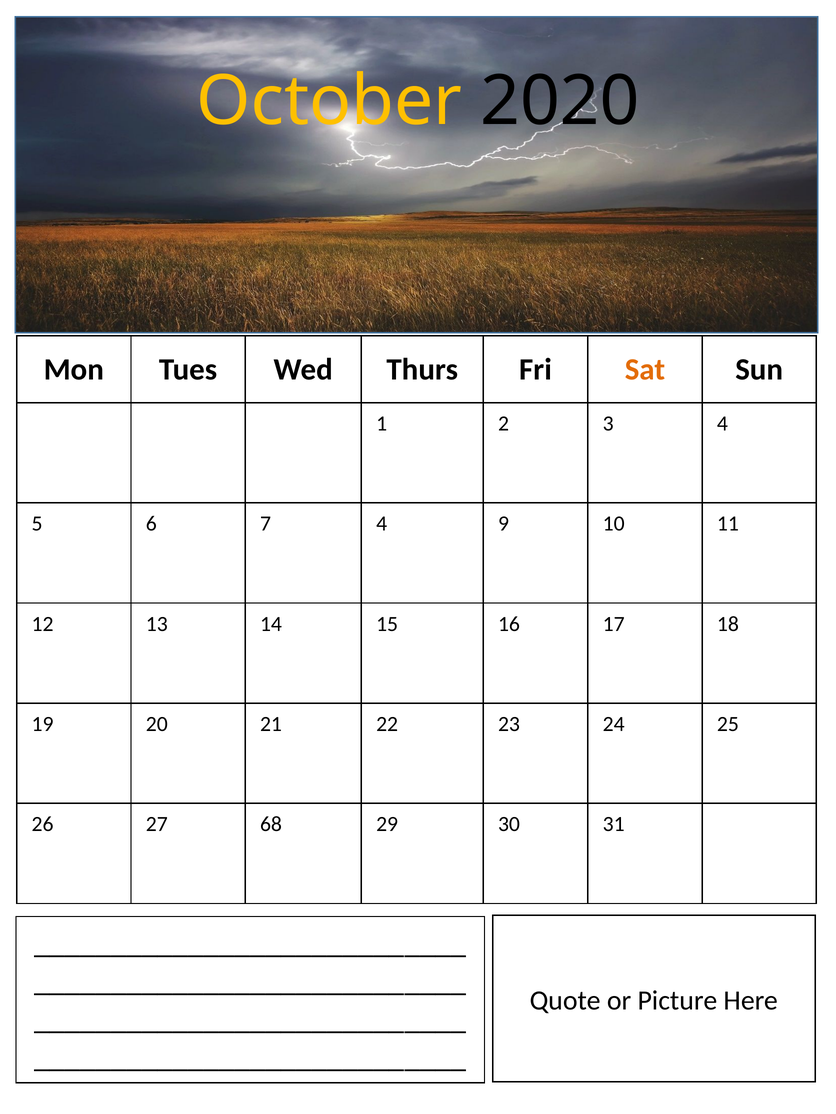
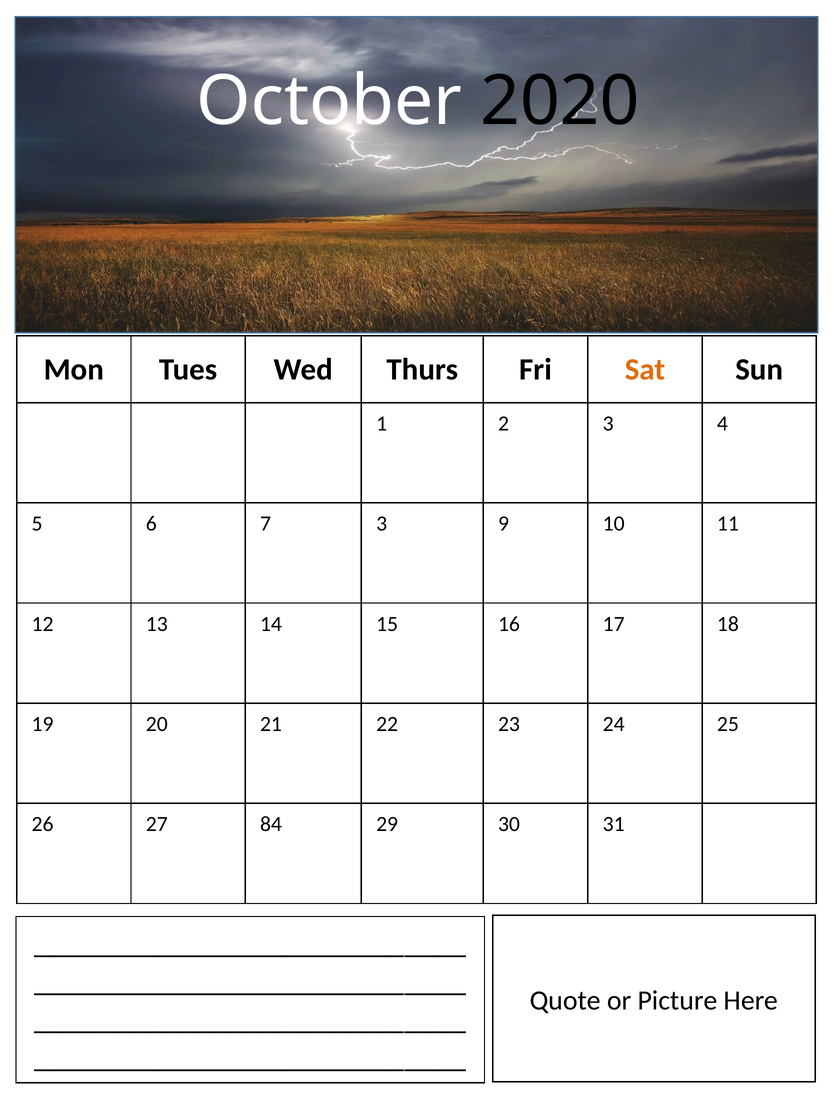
October colour: yellow -> white
7 4: 4 -> 3
68: 68 -> 84
